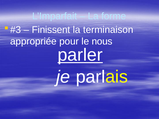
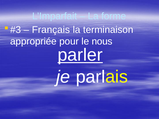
Finissent: Finissent -> Français
